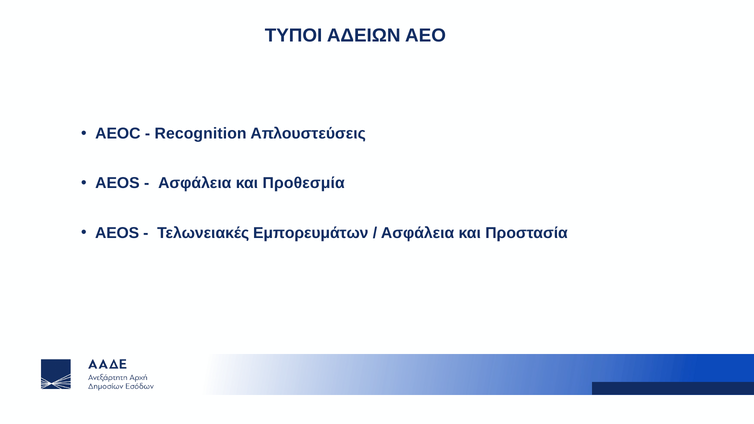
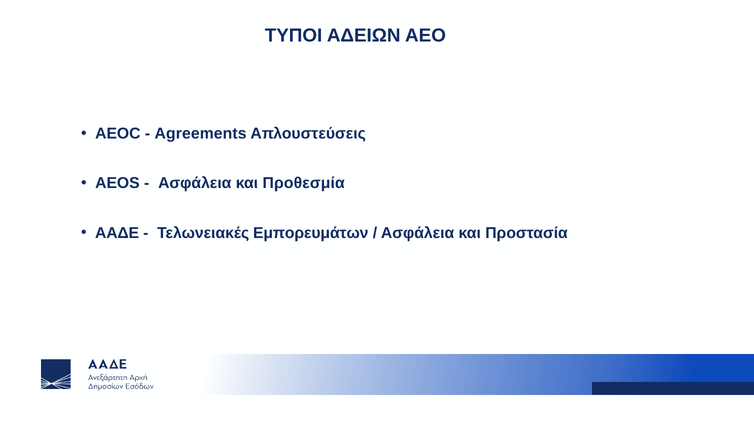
Recognition: Recognition -> Agreements
AEOS at (117, 233): AEOS -> ΑΑΔΕ
